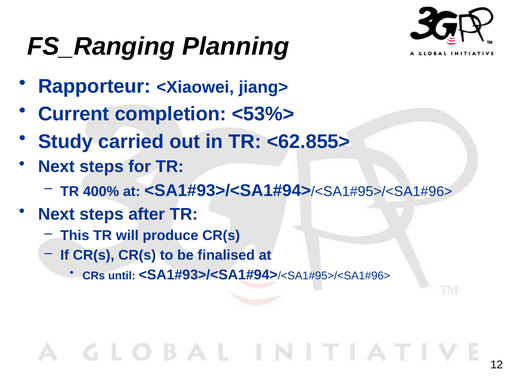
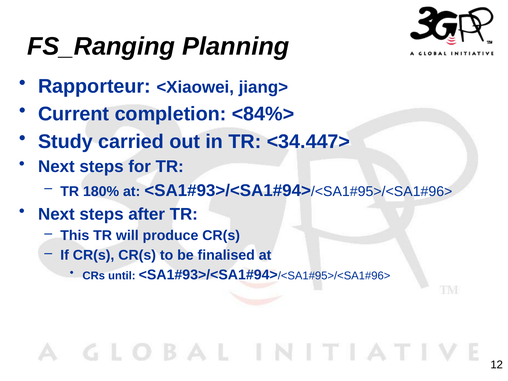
<53%>: <53%> -> <84%>
<62.855>: <62.855> -> <34.447>
400%: 400% -> 180%
